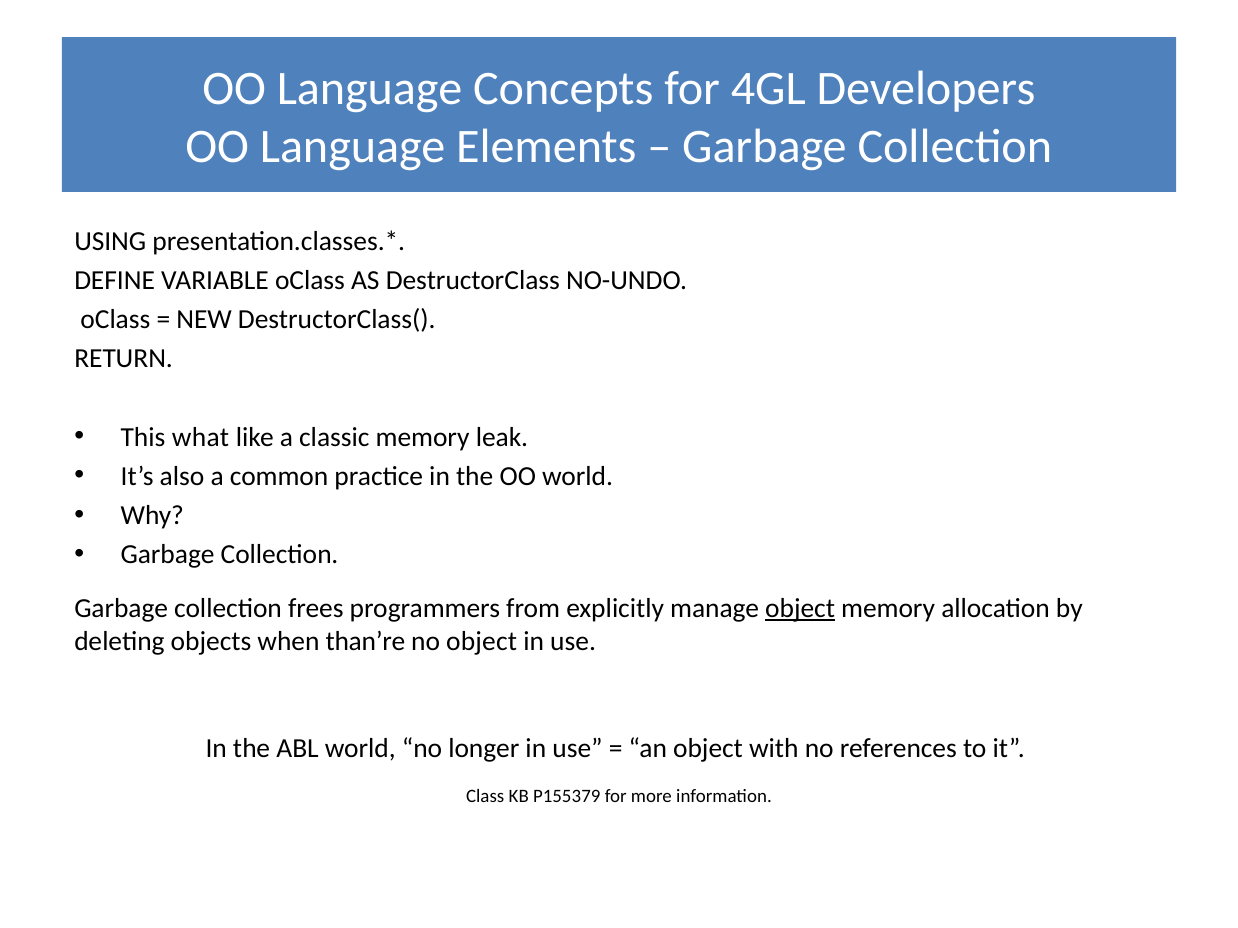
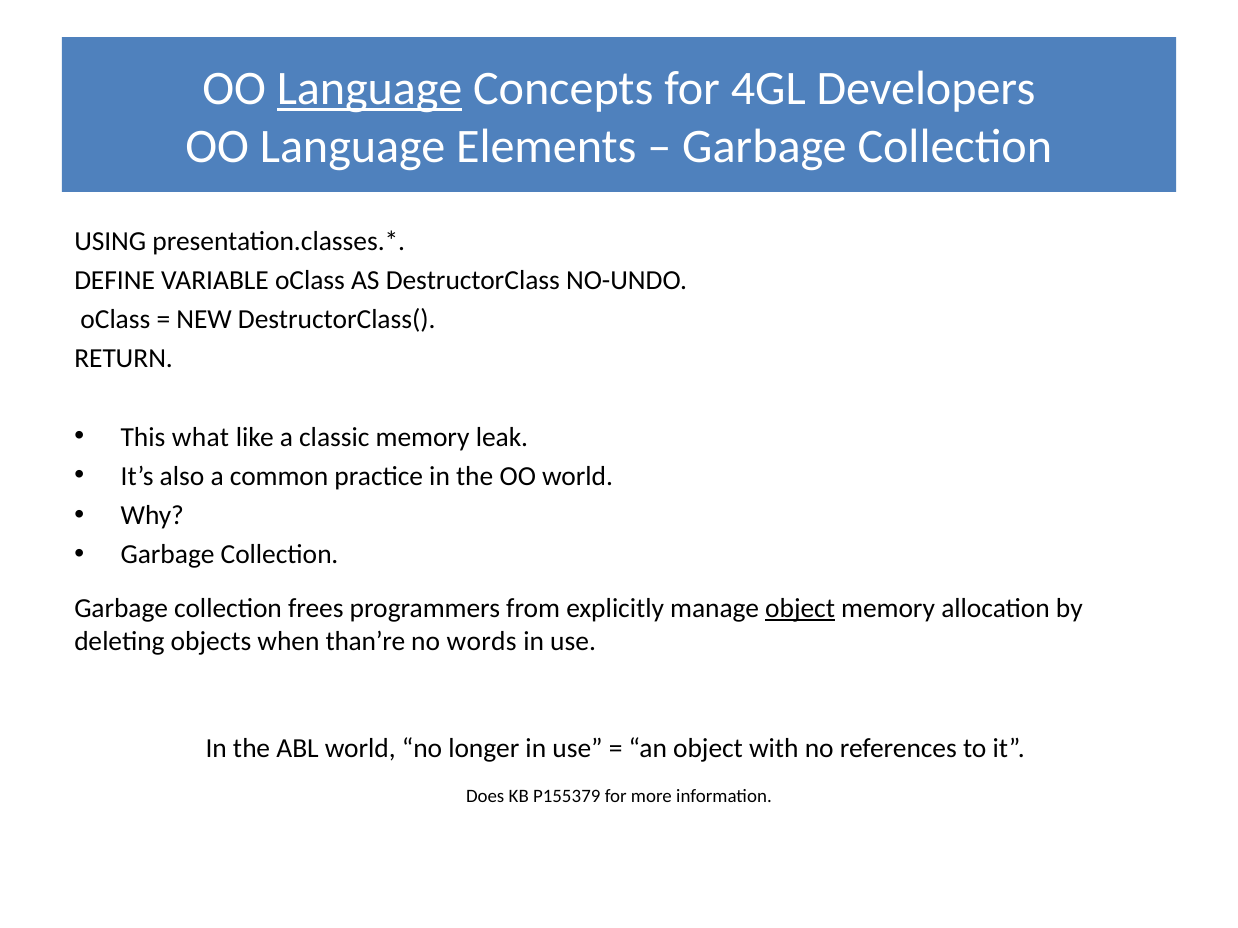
Language at (370, 89) underline: none -> present
no object: object -> words
Class: Class -> Does
